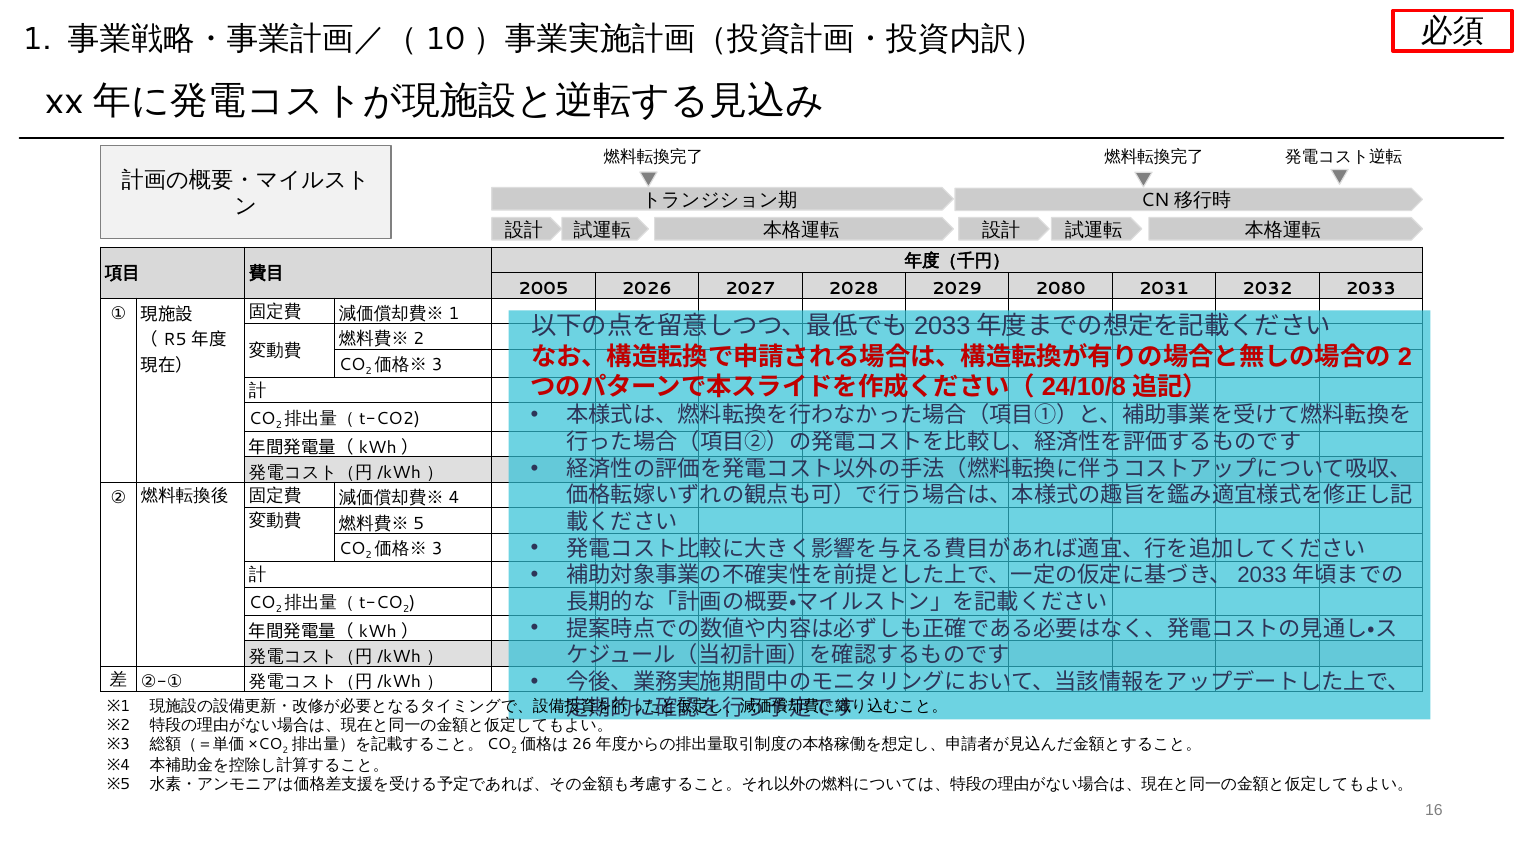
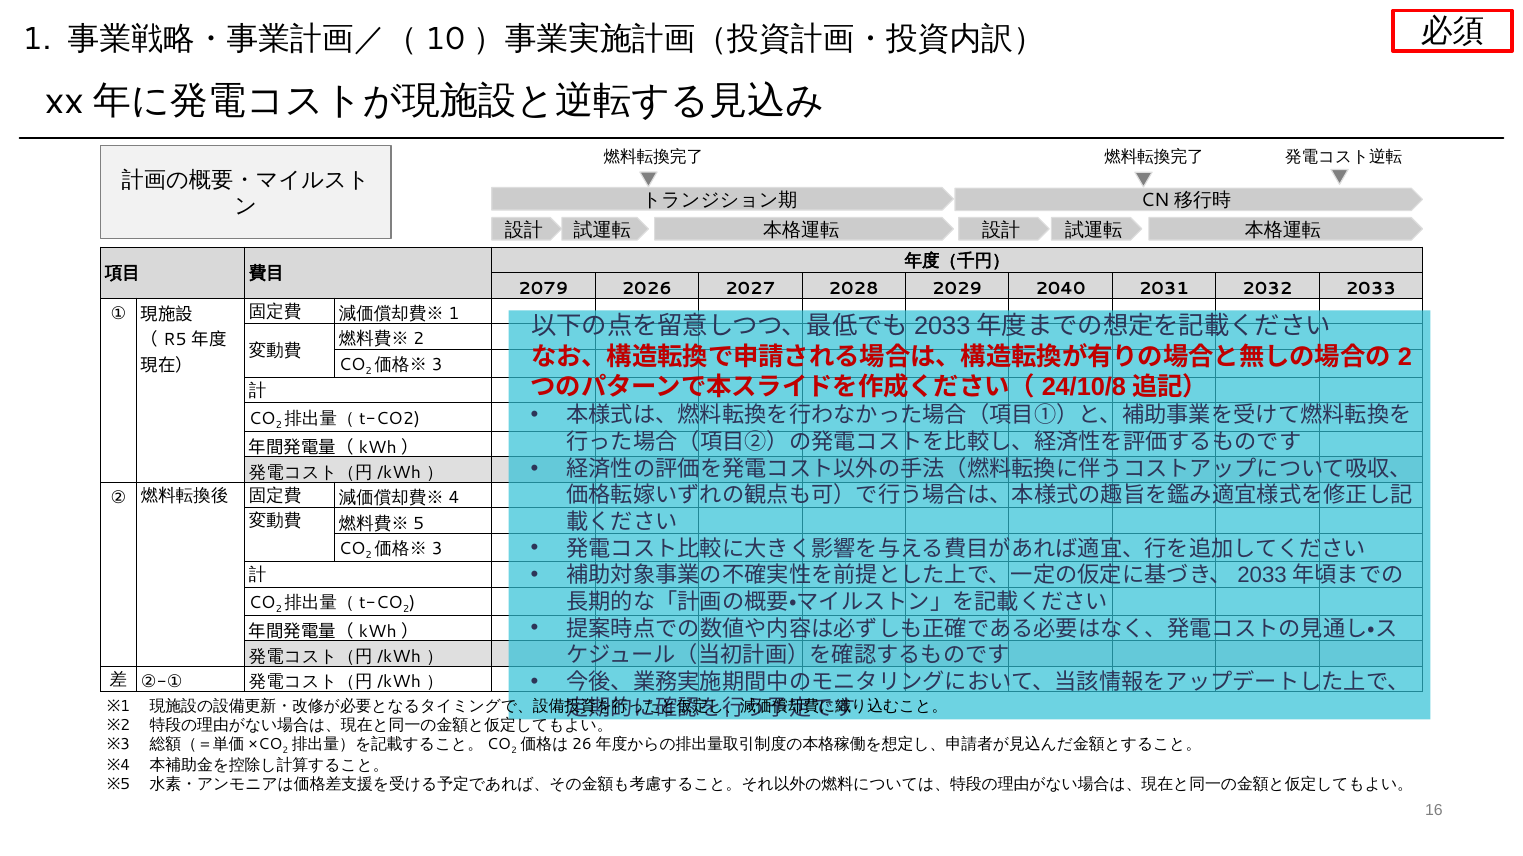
2005: 2005 -> 2079
2080: 2080 -> 2040
